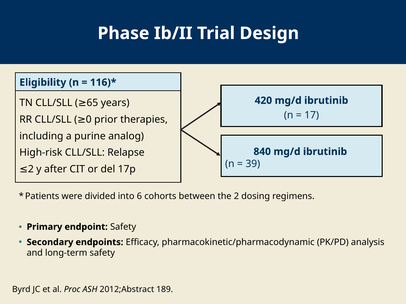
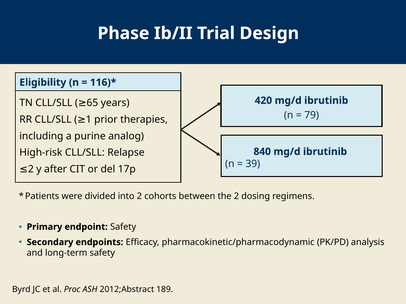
17: 17 -> 79
0: 0 -> 1
into 6: 6 -> 2
